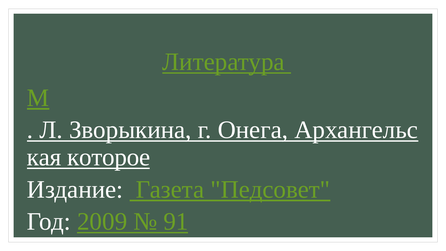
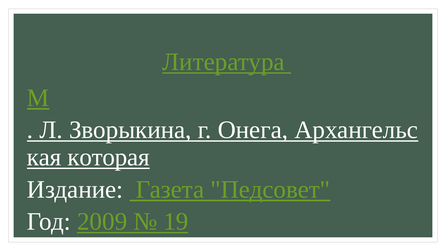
которое: которое -> которая
91: 91 -> 19
